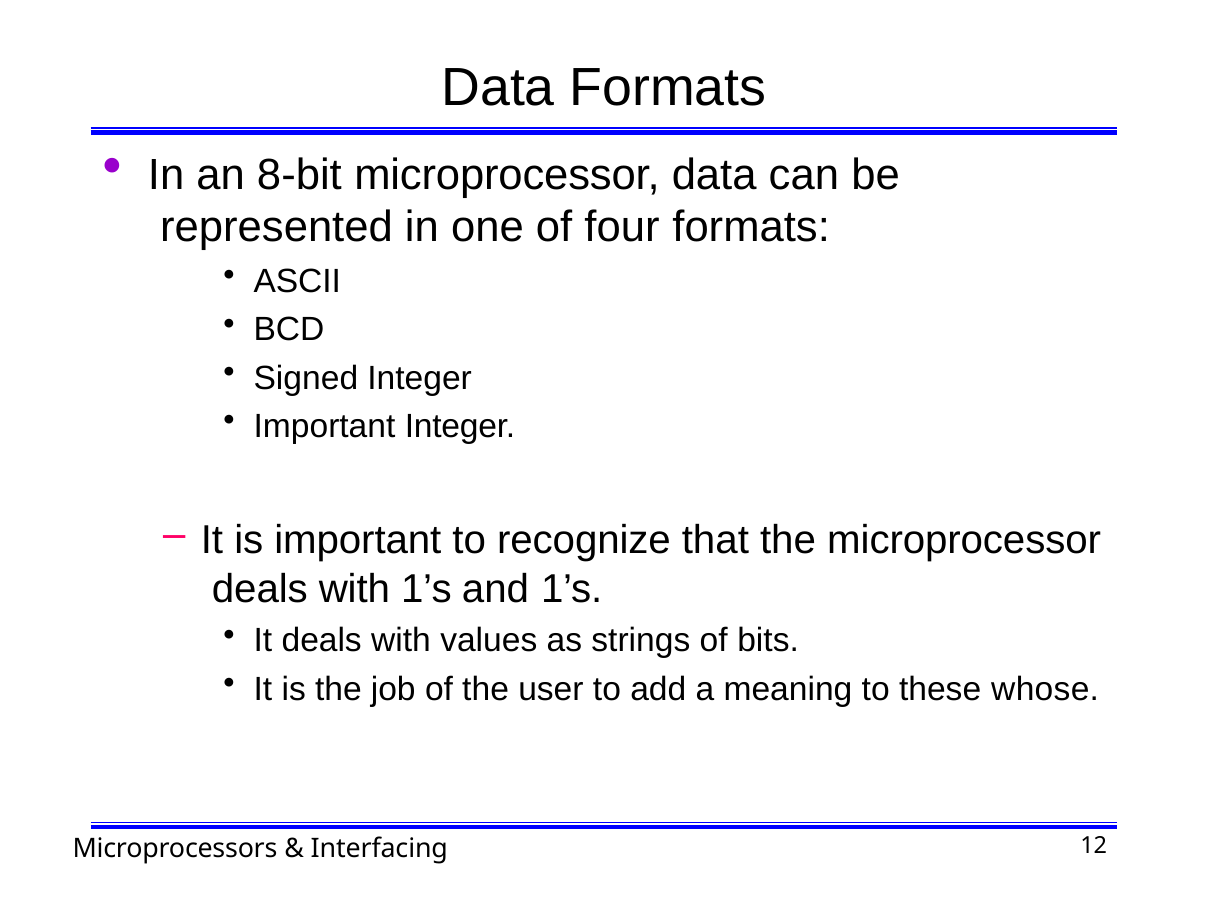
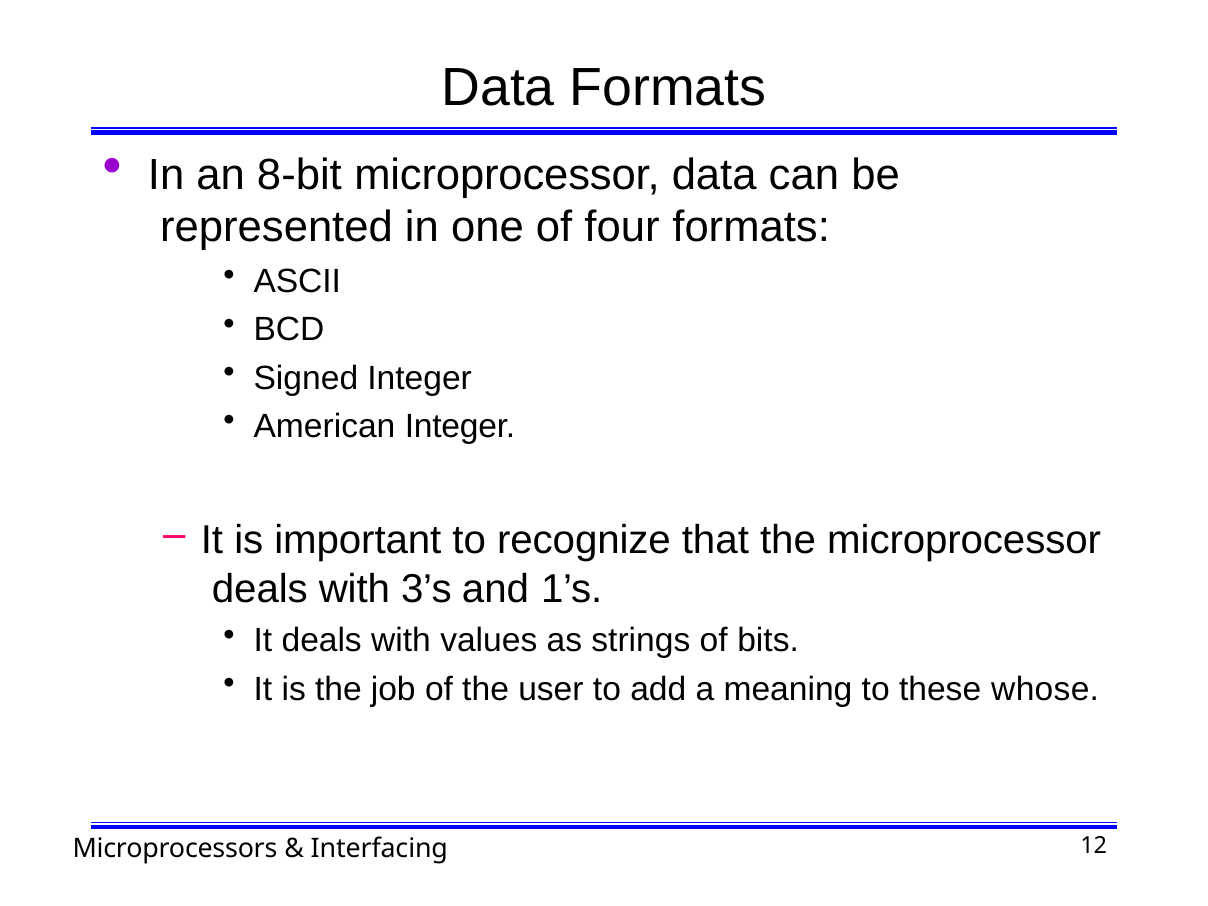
Important at (325, 426): Important -> American
with 1’s: 1’s -> 3’s
